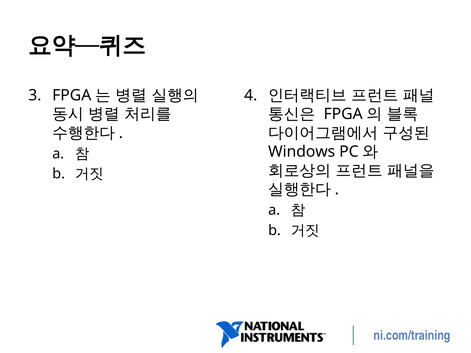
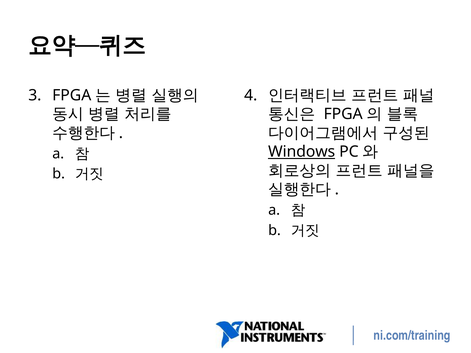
Windows underline: none -> present
